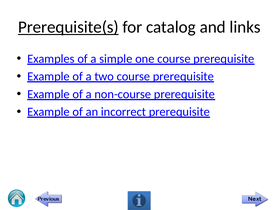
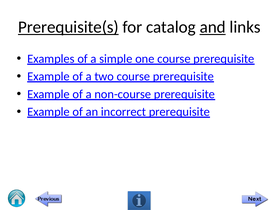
and underline: none -> present
